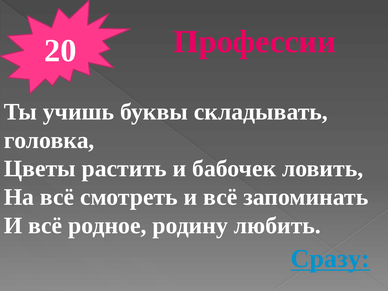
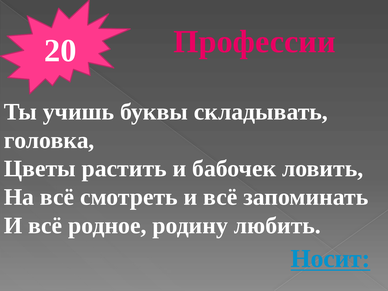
Сразу: Сразу -> Носит
